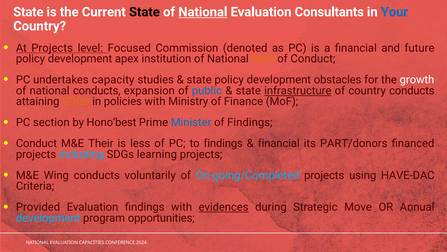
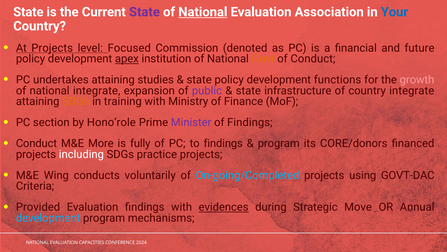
State at (144, 12) colour: black -> purple
Consultants: Consultants -> Association
apex underline: none -> present
undertakes capacity: capacity -> attaining
obstacles: obstacles -> functions
growth colour: white -> pink
national conducts: conducts -> integrate
public colour: blue -> purple
infrastructure underline: present -> none
country conducts: conducts -> integrate
policies: policies -> training
Hono’best: Hono’best -> Hono’role
Minister colour: blue -> purple
Their: Their -> More
less: less -> fully
financial at (279, 143): financial -> program
PART/donors: PART/donors -> CORE/donors
including colour: light blue -> white
learning: learning -> practice
HAVE-DAC: HAVE-DAC -> GOVT-DAC
opportunities: opportunities -> mechanisms
